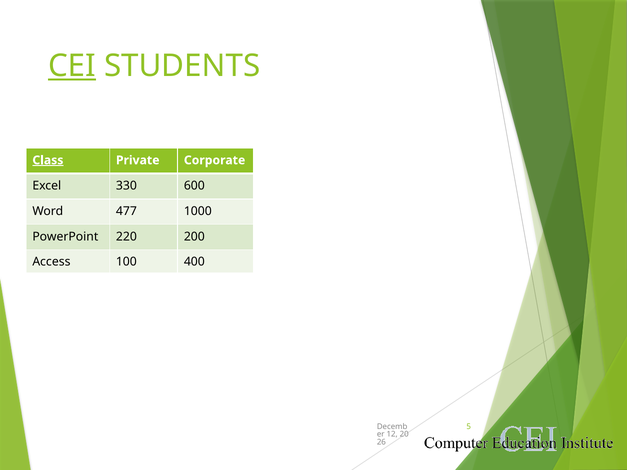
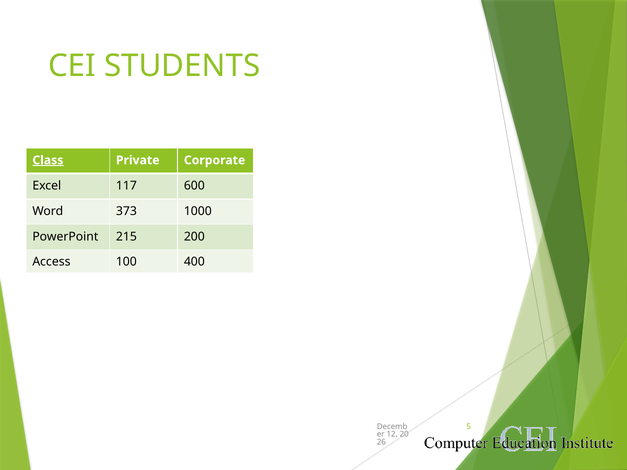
CEI underline: present -> none
330: 330 -> 117
477: 477 -> 373
220: 220 -> 215
